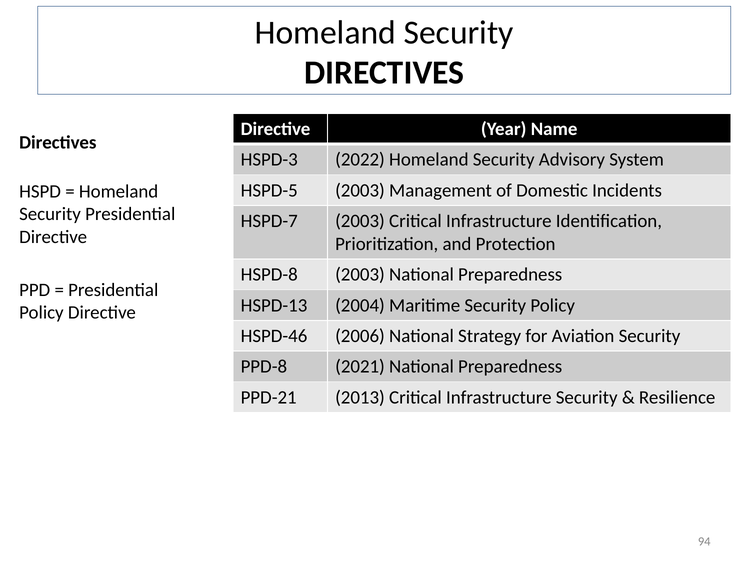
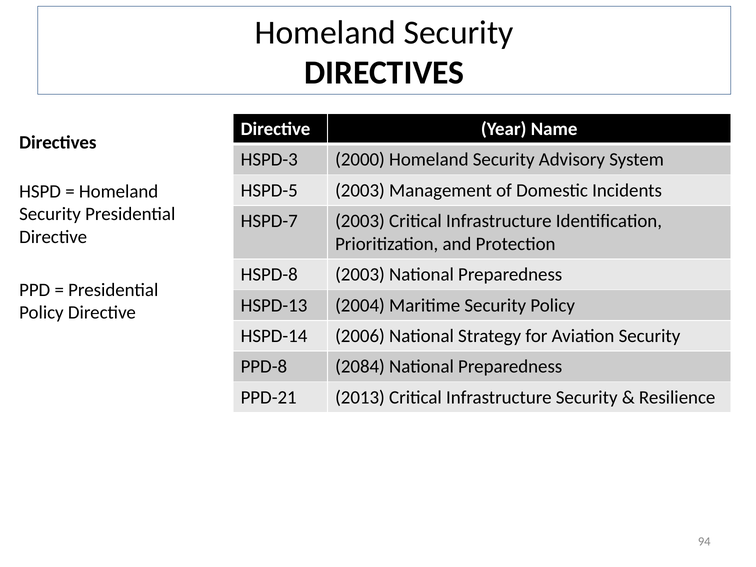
2022: 2022 -> 2000
HSPD-46: HSPD-46 -> HSPD-14
2021: 2021 -> 2084
